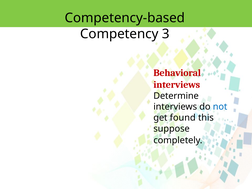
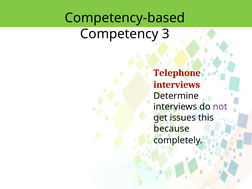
Behavioral: Behavioral -> Telephone
not colour: blue -> purple
found: found -> issues
suppose: suppose -> because
